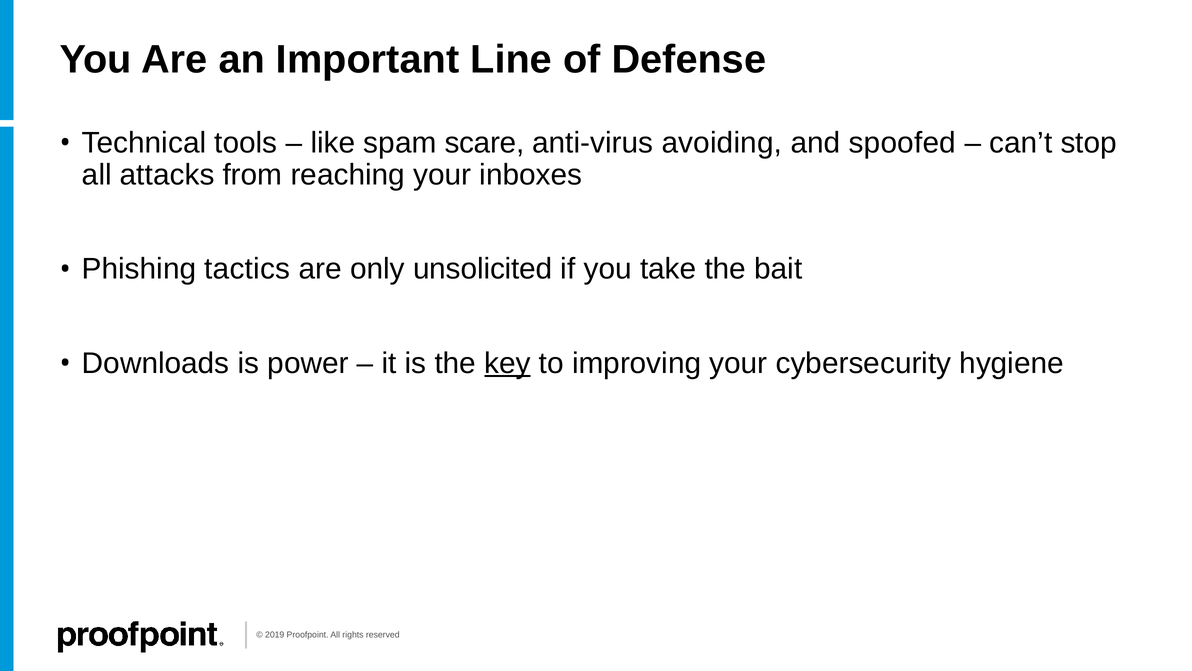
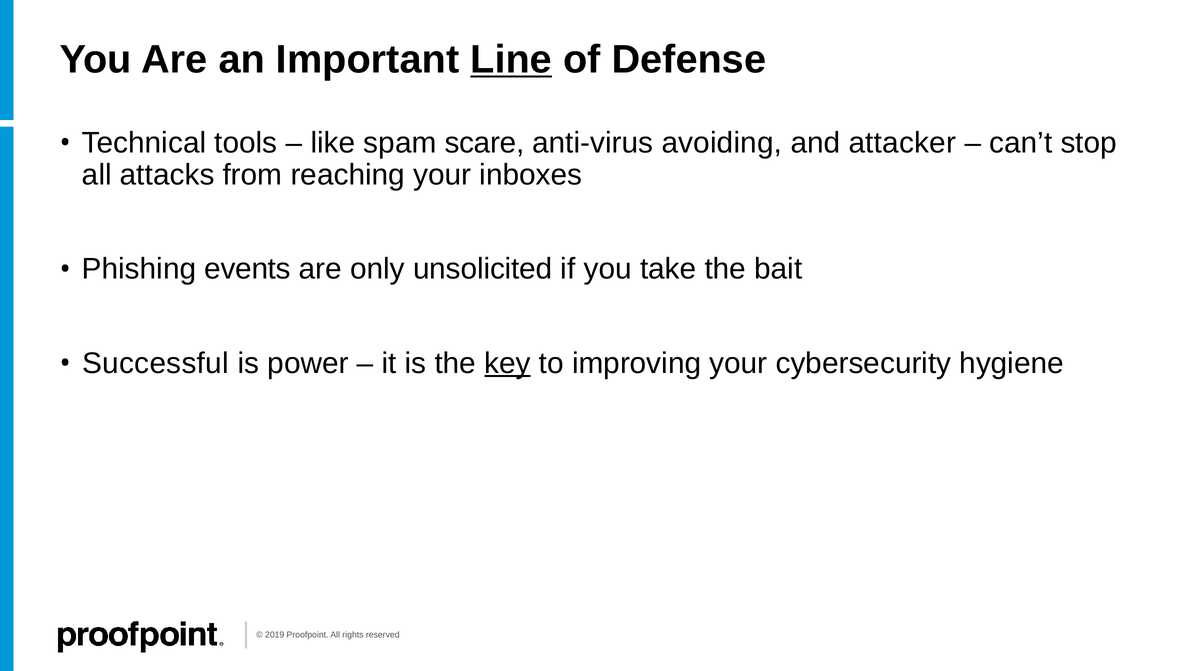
Line underline: none -> present
spoofed: spoofed -> attacker
tactics: tactics -> events
Downloads: Downloads -> Successful
